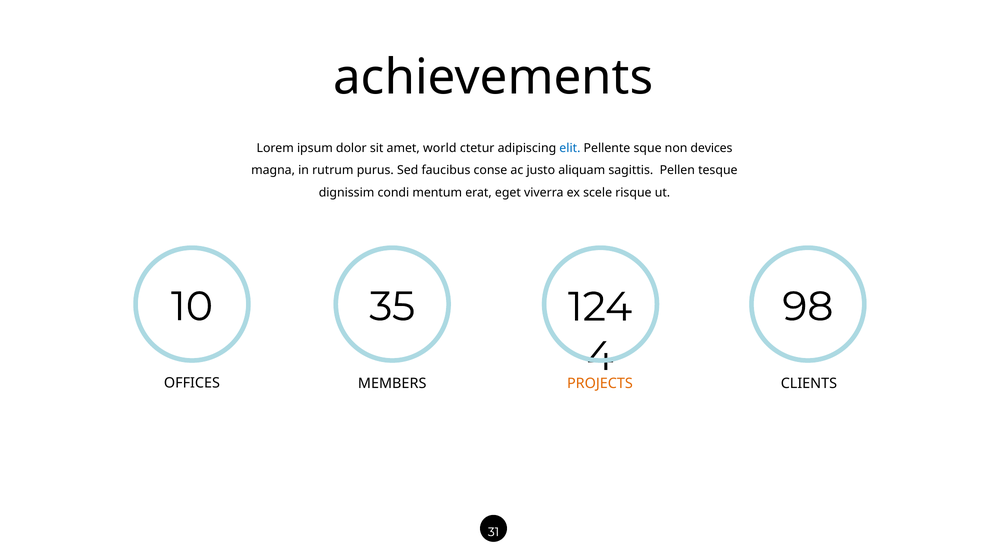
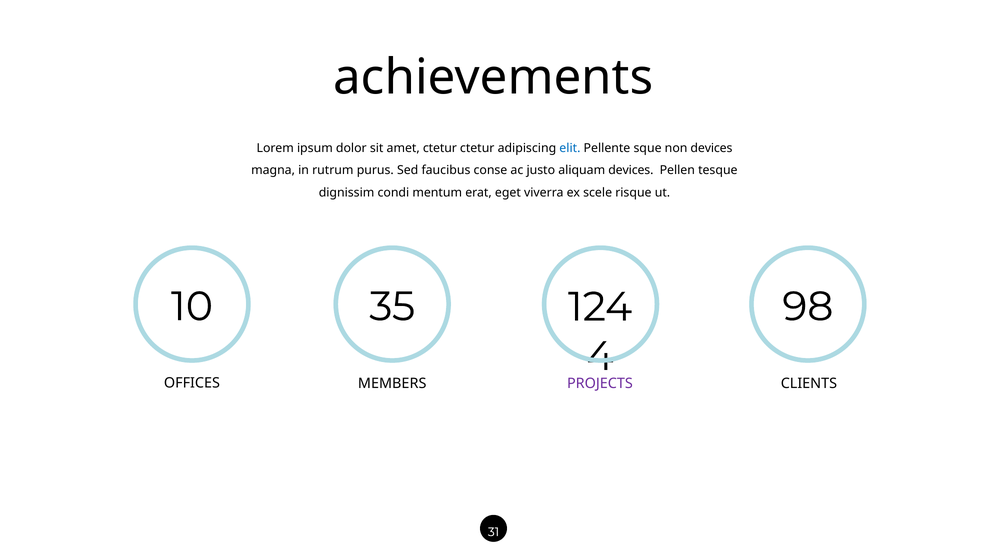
amet world: world -> ctetur
aliquam sagittis: sagittis -> devices
PROJECTS colour: orange -> purple
